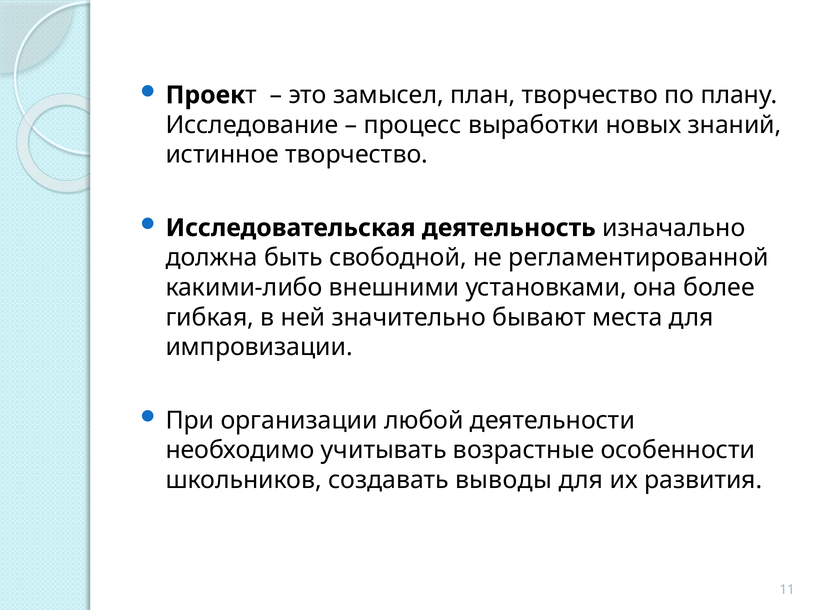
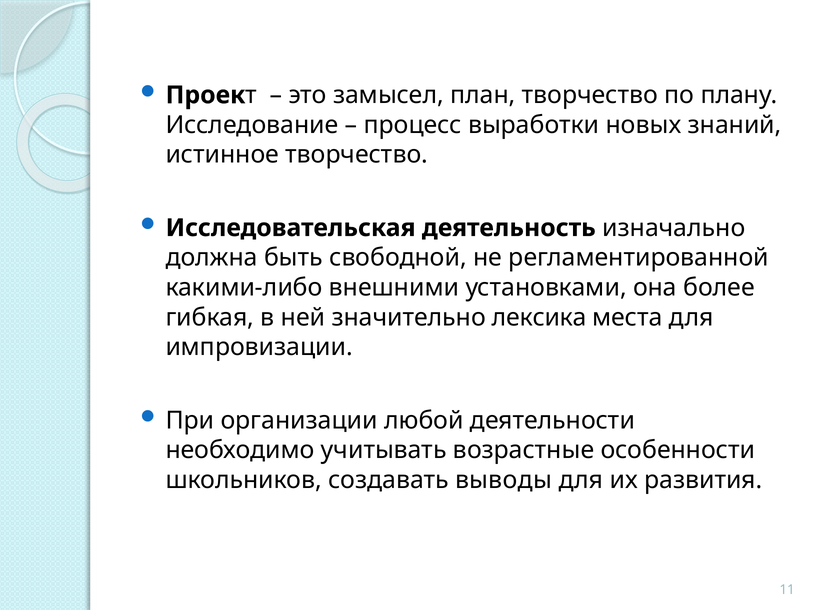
бывают: бывают -> лексика
